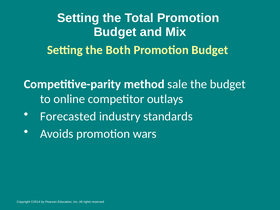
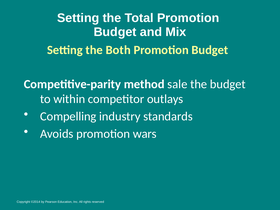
online: online -> within
Forecasted: Forecasted -> Compelling
